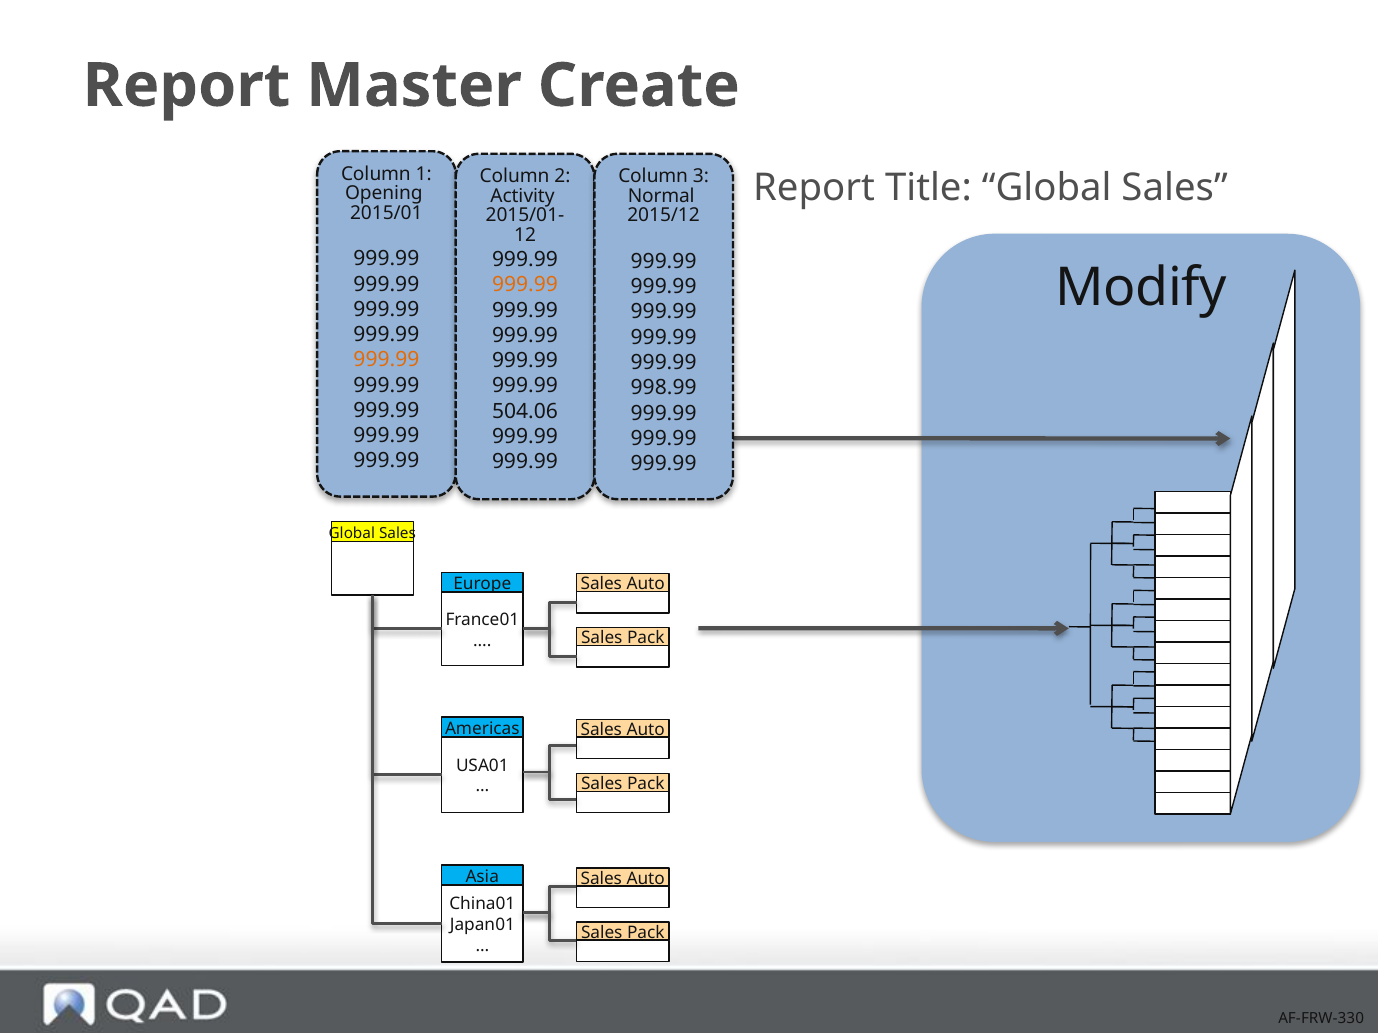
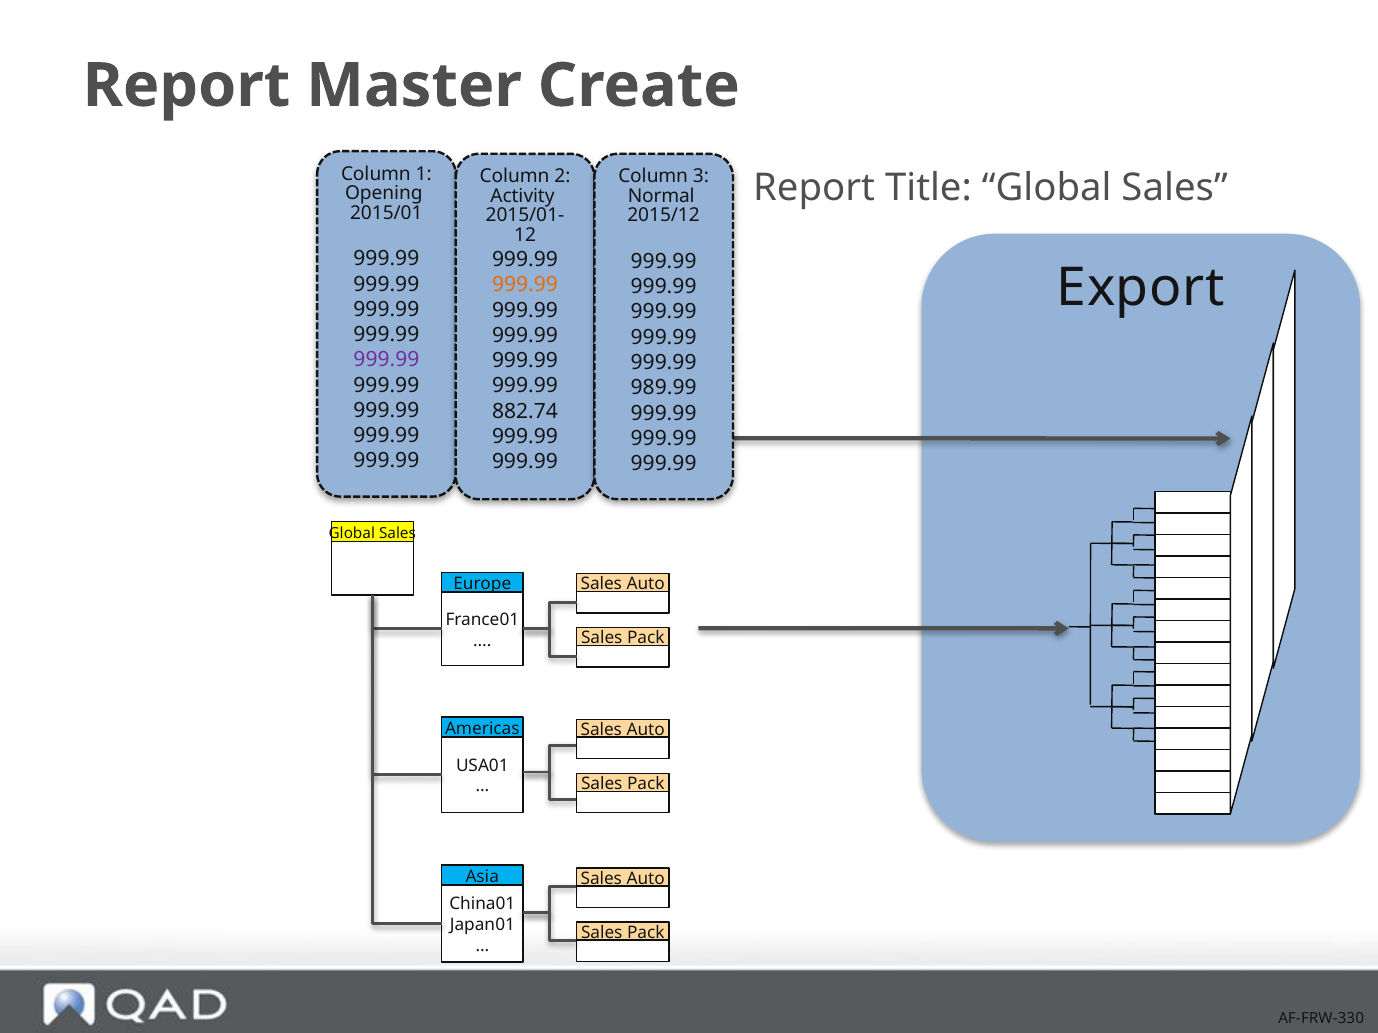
Modify: Modify -> Export
999.99 at (386, 360) colour: orange -> purple
998.99: 998.99 -> 989.99
504.06: 504.06 -> 882.74
